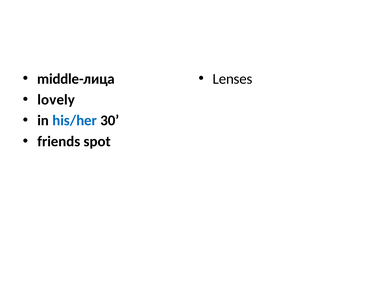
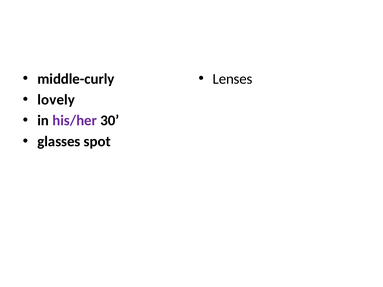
middle-лица: middle-лица -> middle-curly
his/her colour: blue -> purple
friends: friends -> glasses
